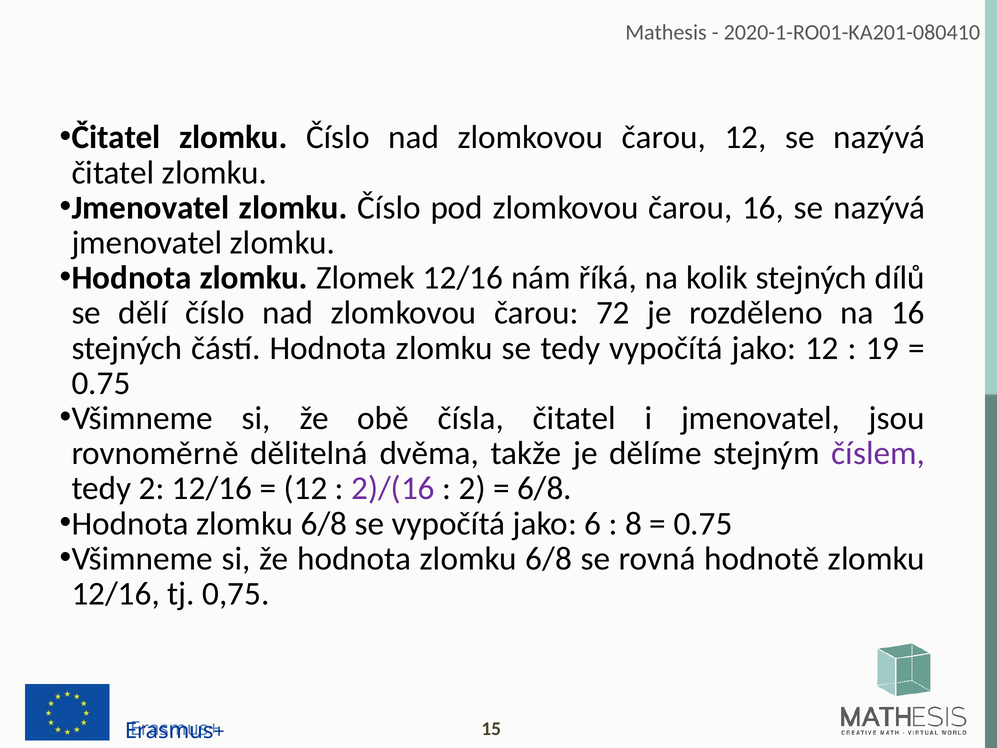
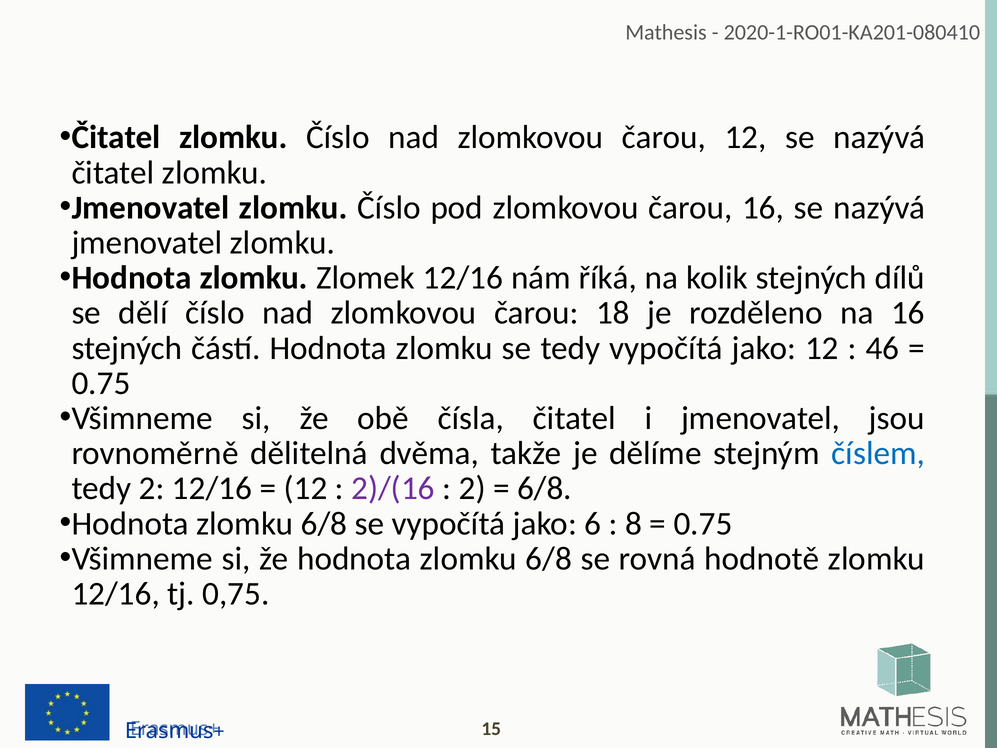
72: 72 -> 18
19: 19 -> 46
číslem colour: purple -> blue
